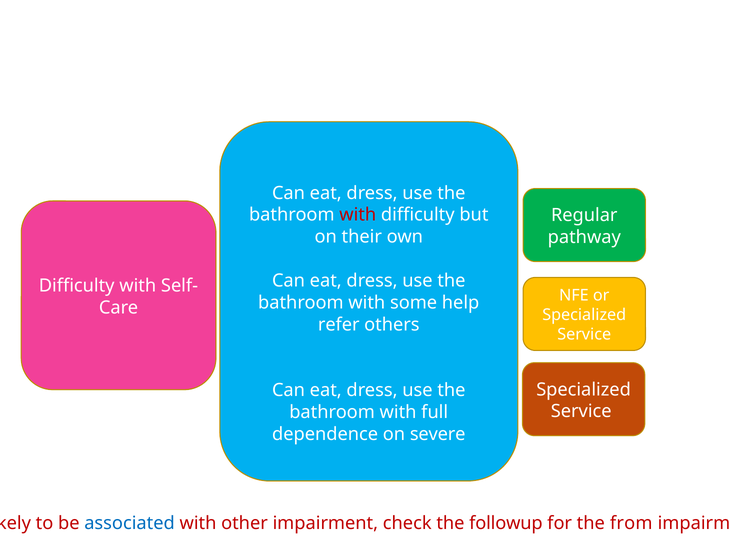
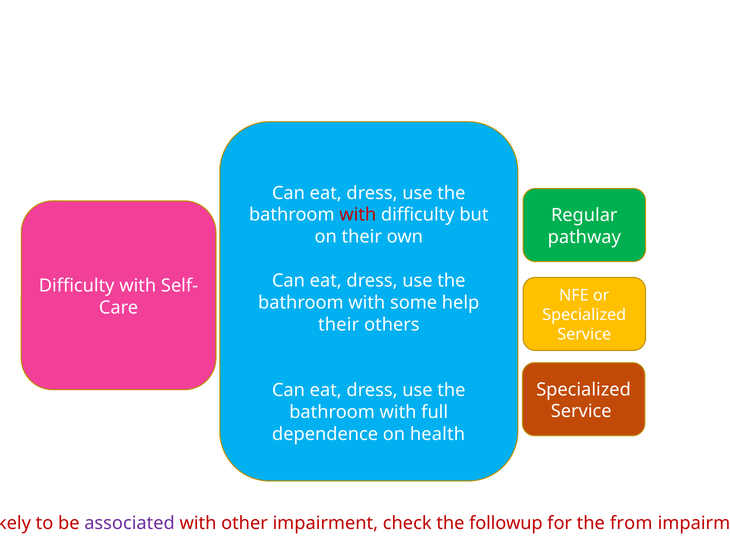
refer at (339, 324): refer -> their
severe: severe -> health
associated colour: blue -> purple
